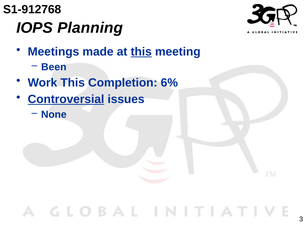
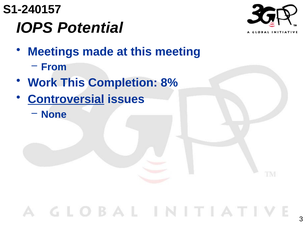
S1-912768: S1-912768 -> S1-240157
Planning: Planning -> Potential
this at (141, 52) underline: present -> none
Been: Been -> From
6%: 6% -> 8%
